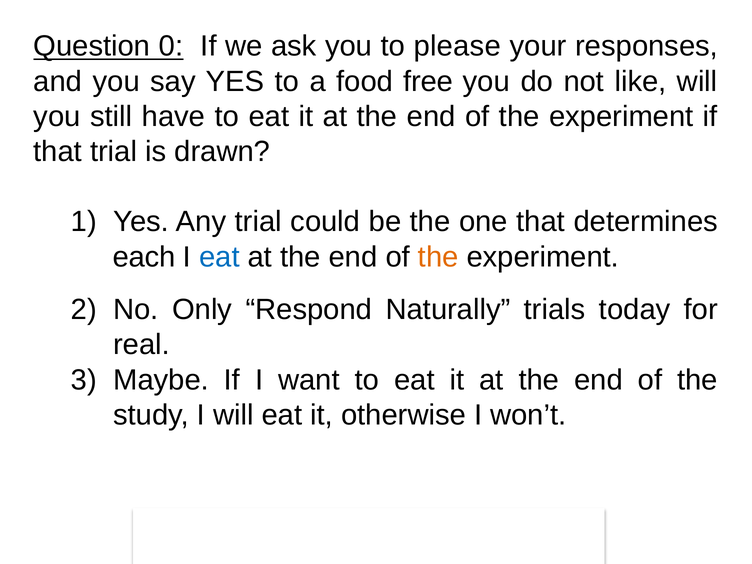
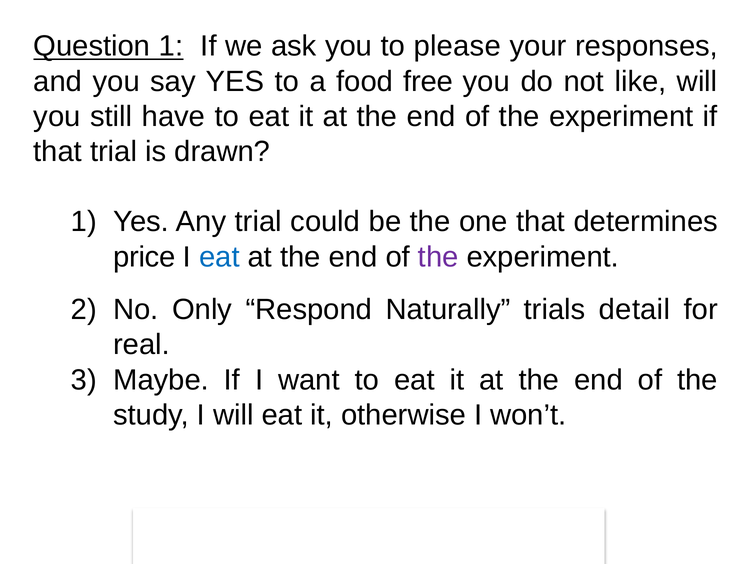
Question 0: 0 -> 1
each: each -> price
the at (438, 257) colour: orange -> purple
today: today -> detail
